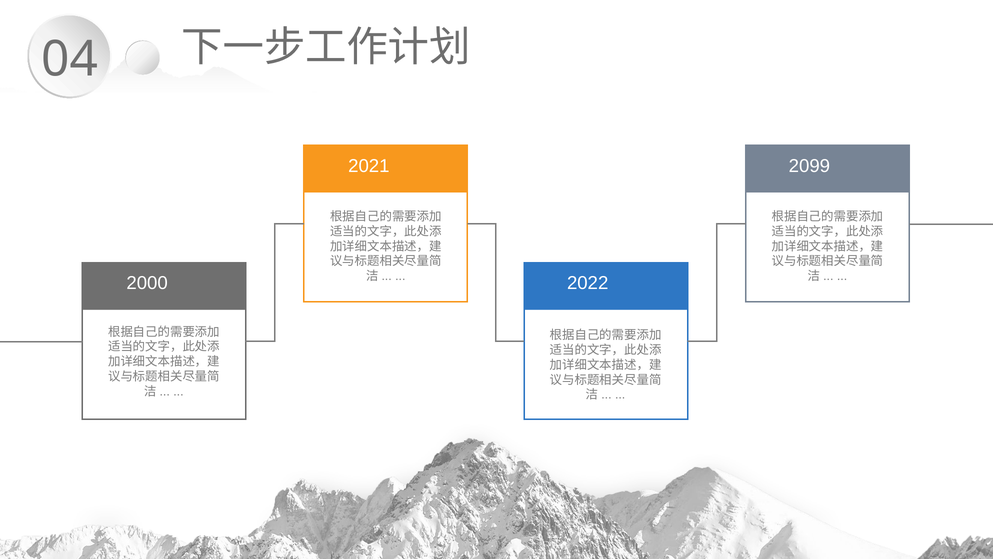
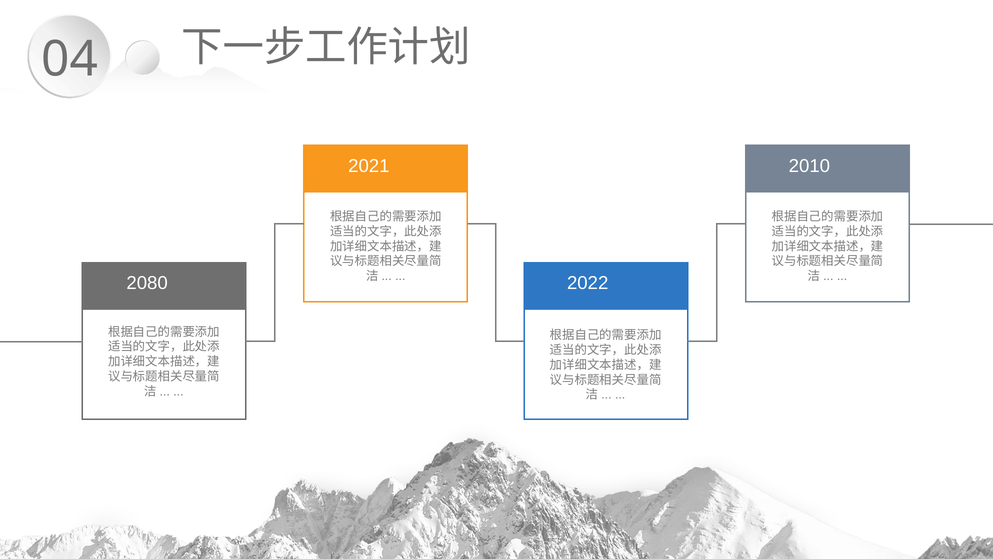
2099: 2099 -> 2010
2000: 2000 -> 2080
